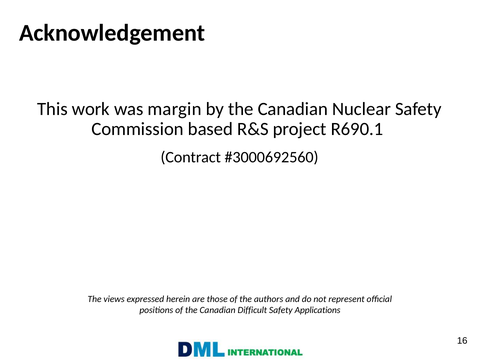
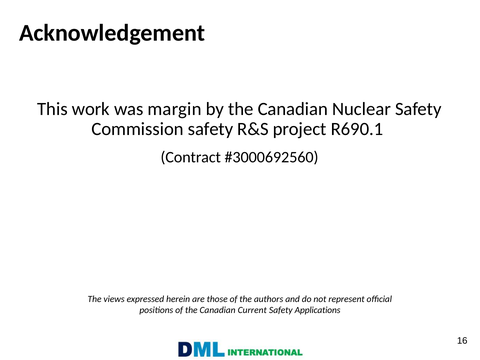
Commission based: based -> safety
Difficult: Difficult -> Current
